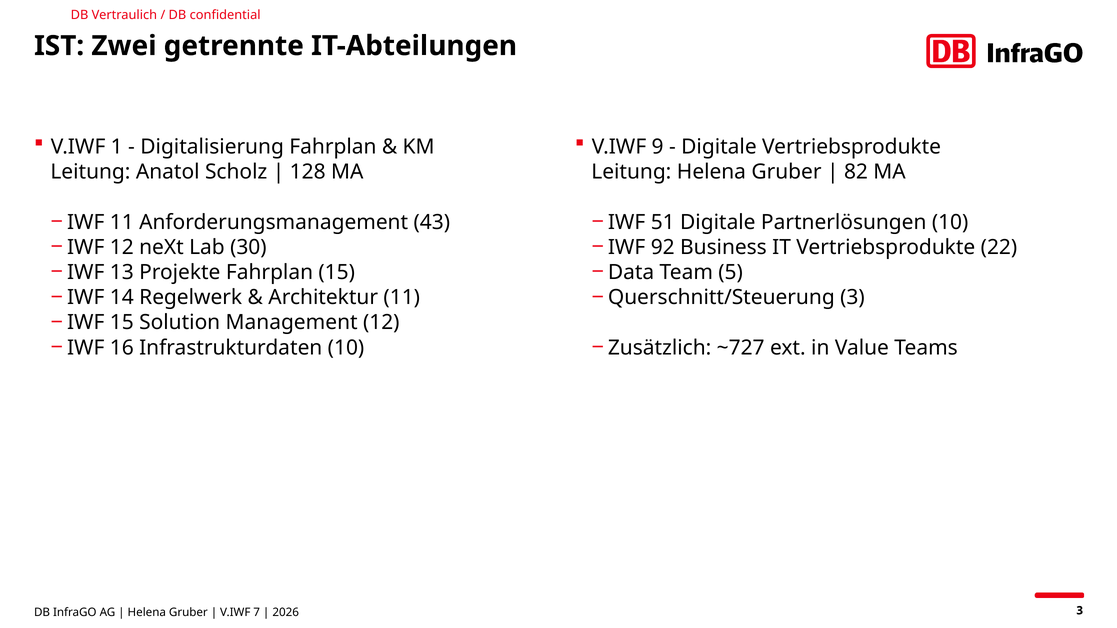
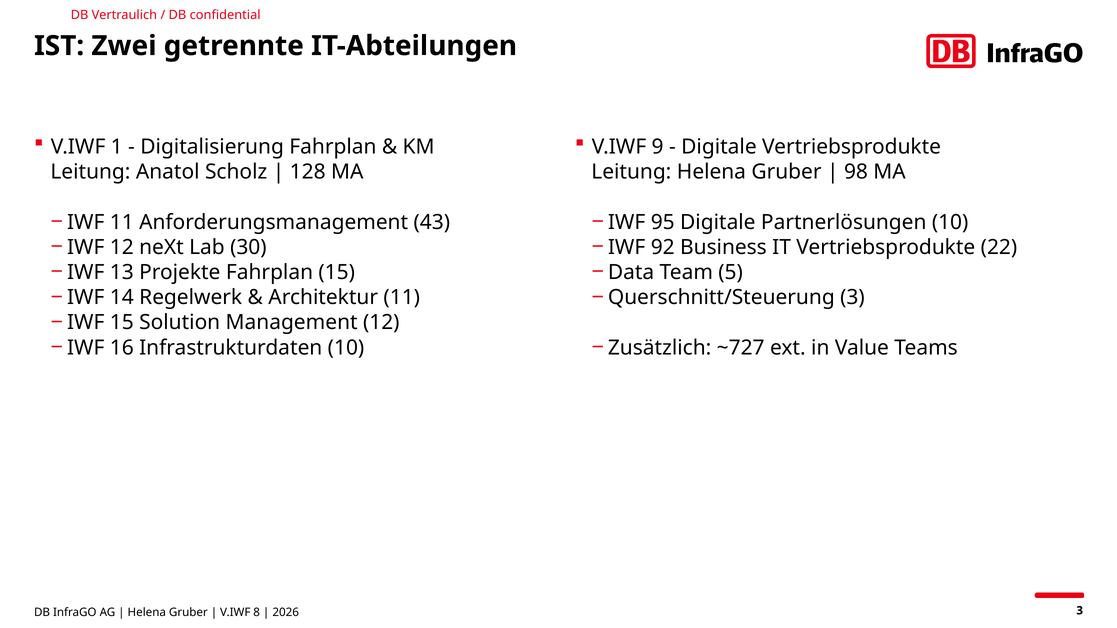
82: 82 -> 98
51: 51 -> 95
7: 7 -> 8
